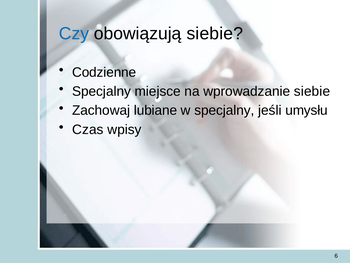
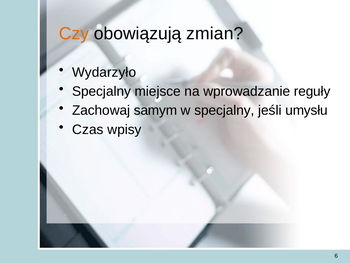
Czy colour: blue -> orange
obowiązują siebie: siebie -> zmian
Codzienne: Codzienne -> Wydarzyło
wprowadzanie siebie: siebie -> reguły
lubiane: lubiane -> samym
